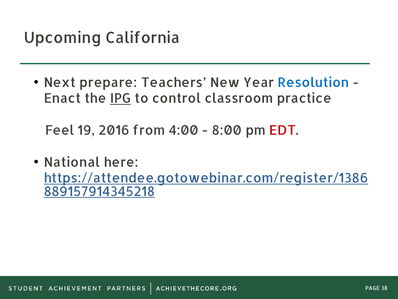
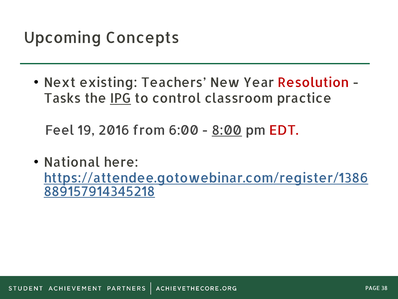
California: California -> Concepts
prepare: prepare -> existing
Resolution colour: blue -> red
Enact: Enact -> Tasks
4:00: 4:00 -> 6:00
8:00 underline: none -> present
